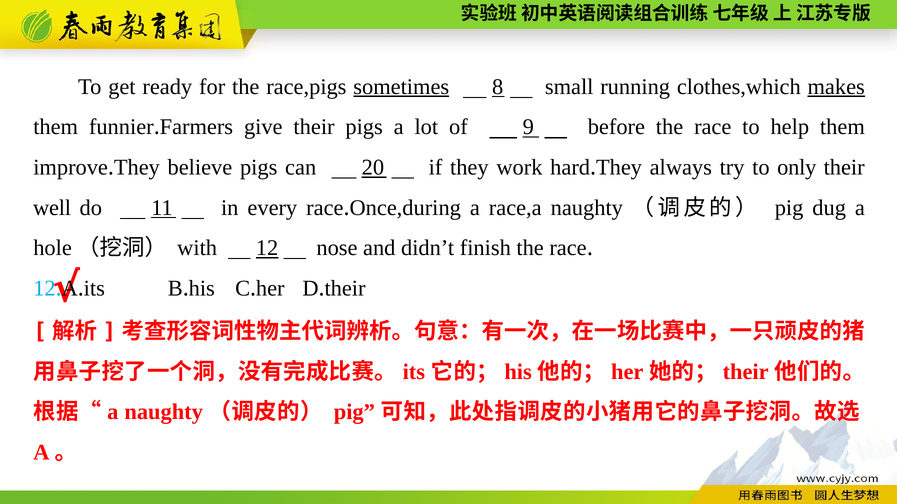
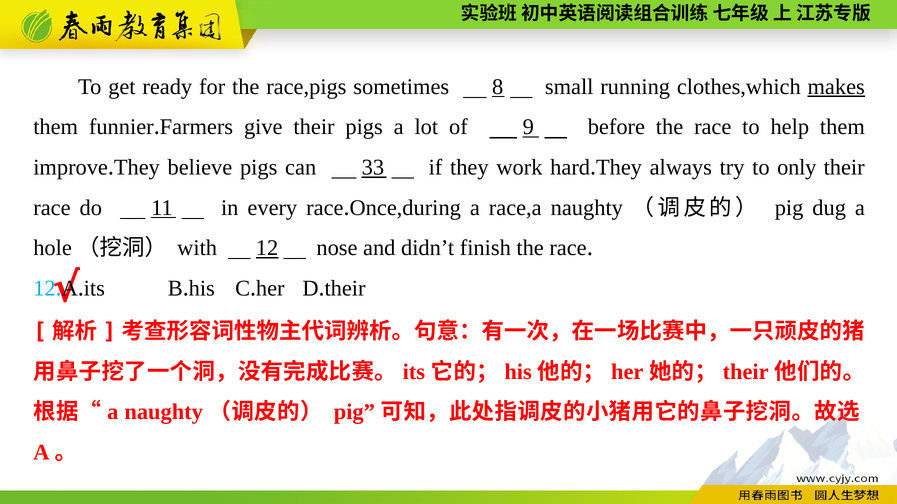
sometimes underline: present -> none
20: 20 -> 33
well at (52, 208): well -> race
